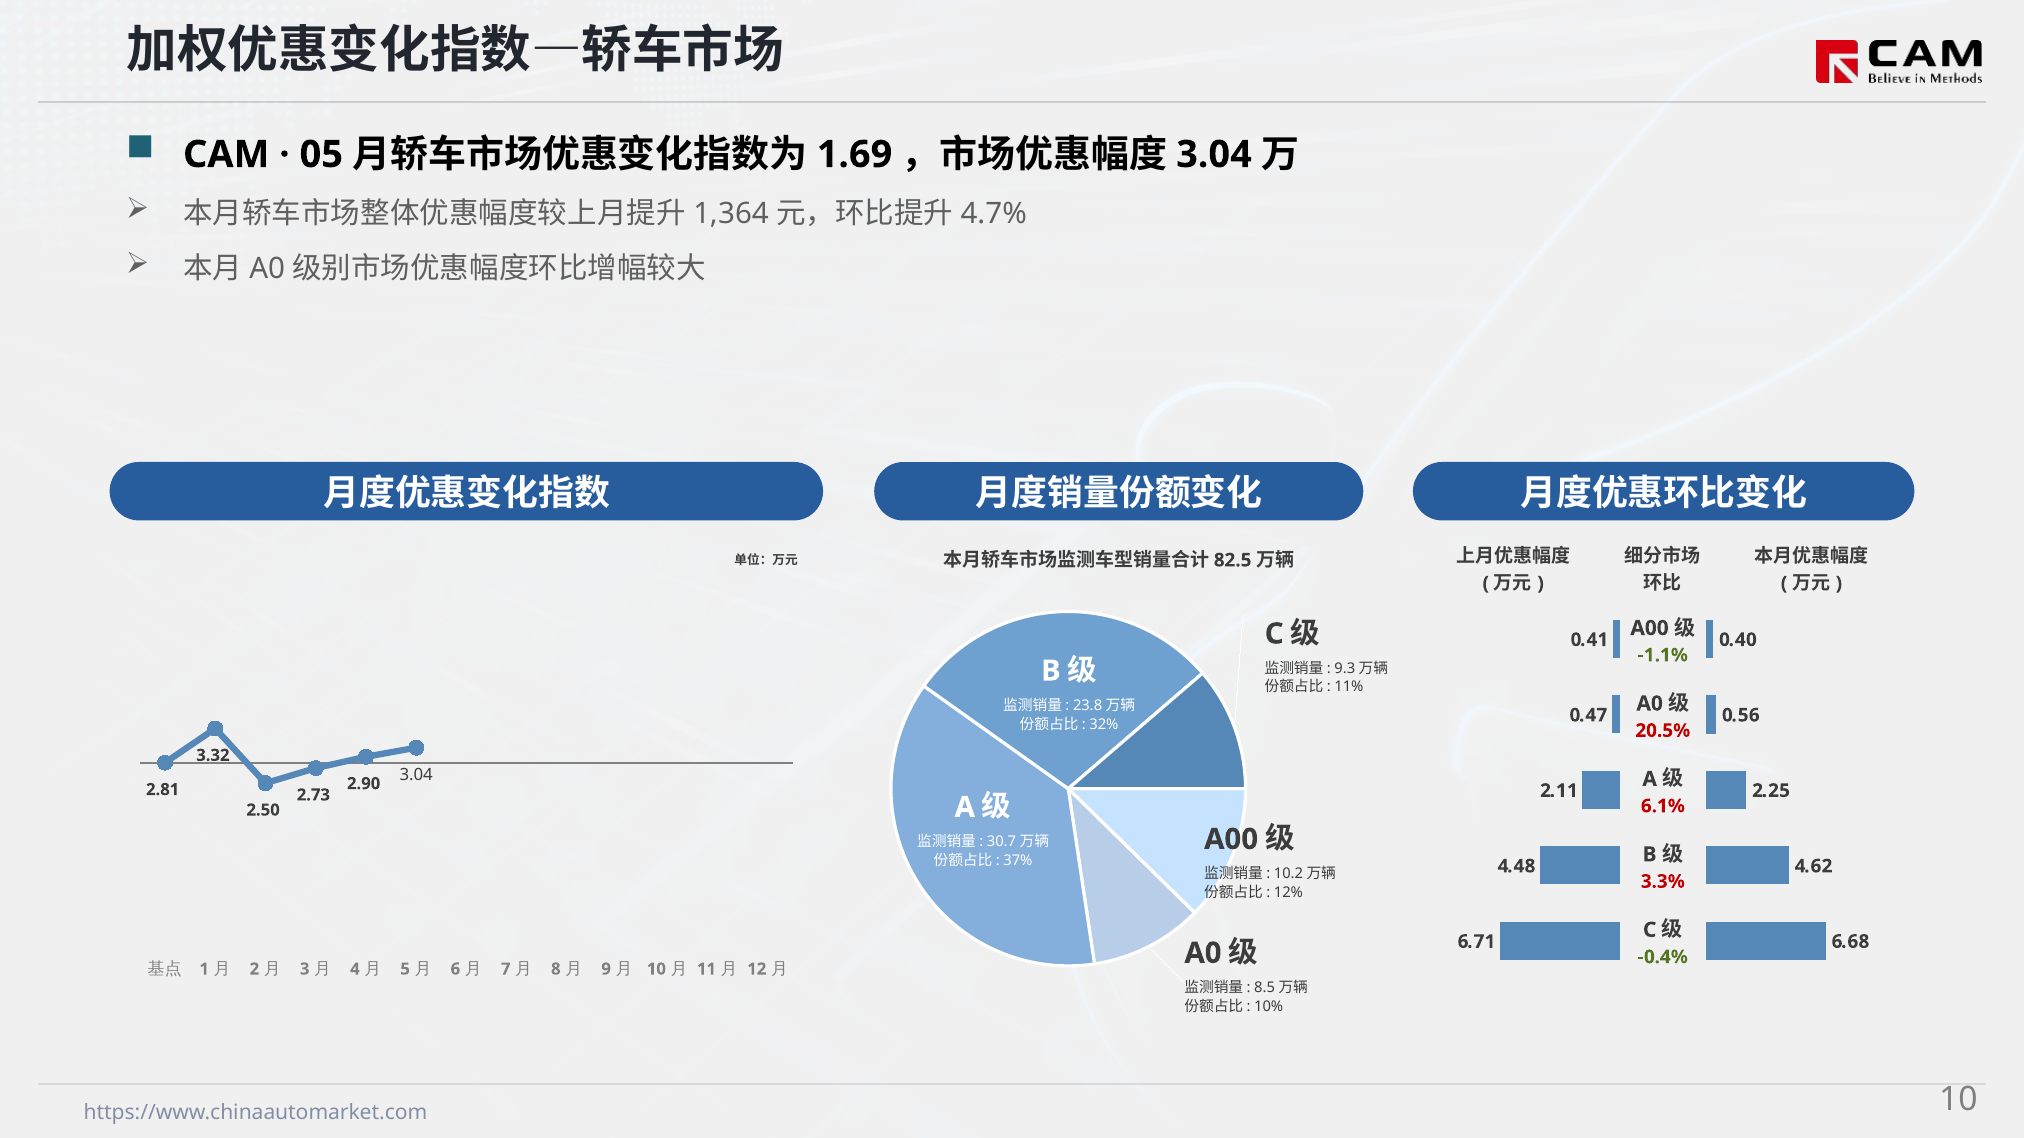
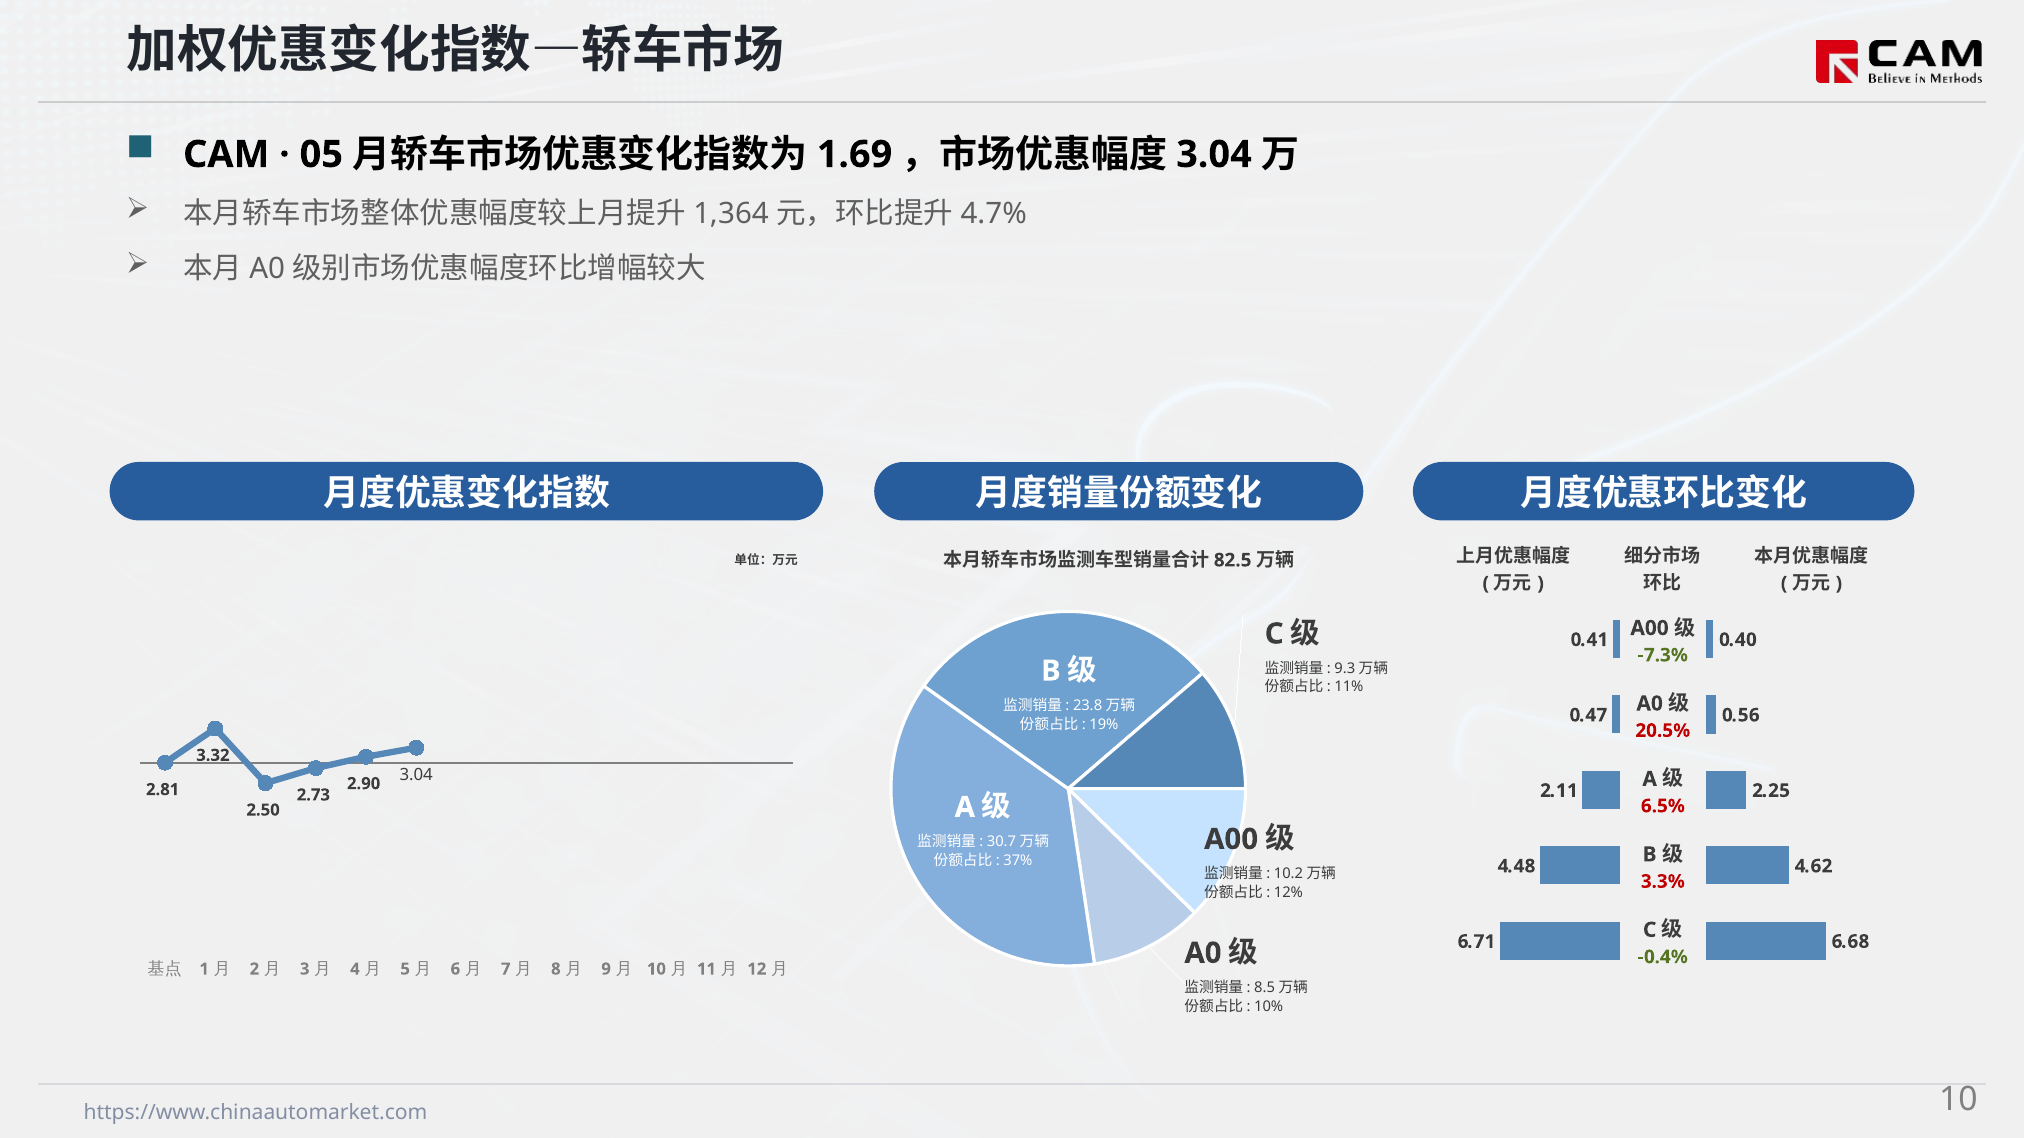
-1.1%: -1.1% -> -7.3%
32%: 32% -> 19%
6.1%: 6.1% -> 6.5%
